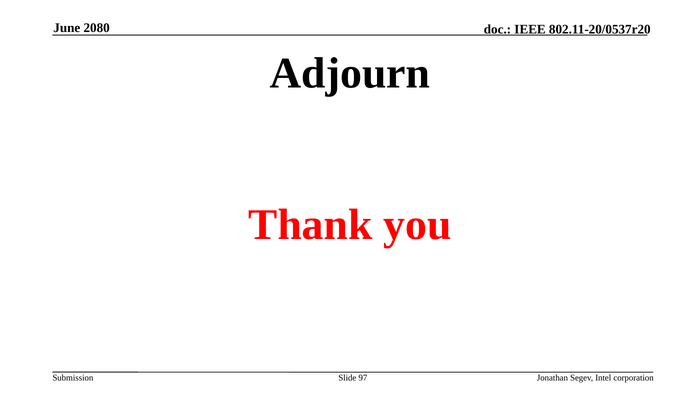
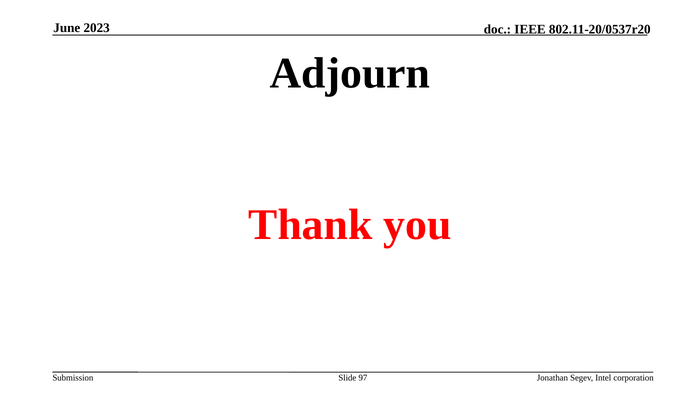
2080: 2080 -> 2023
